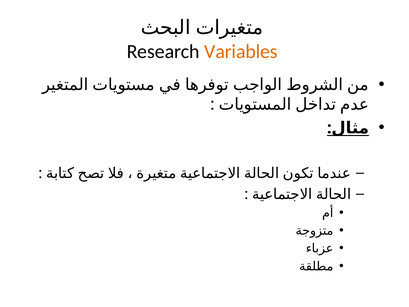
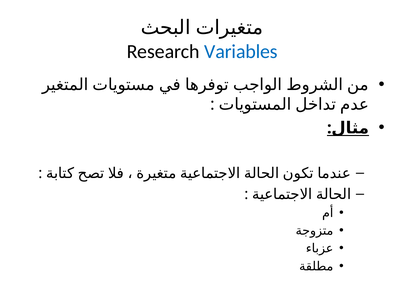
Variables colour: orange -> blue
